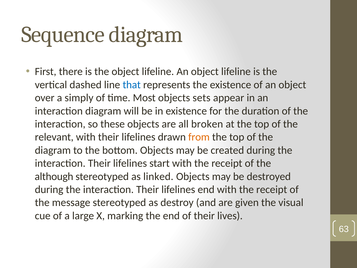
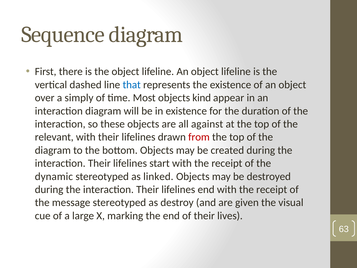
sets: sets -> kind
broken: broken -> against
from colour: orange -> red
although: although -> dynamic
